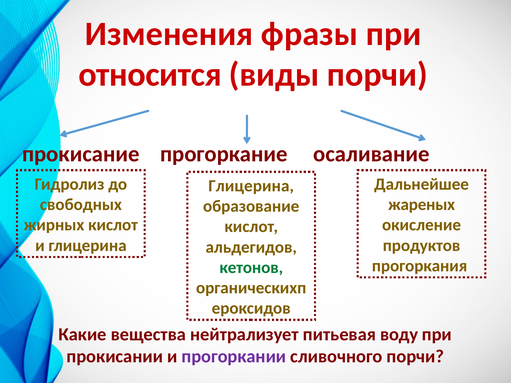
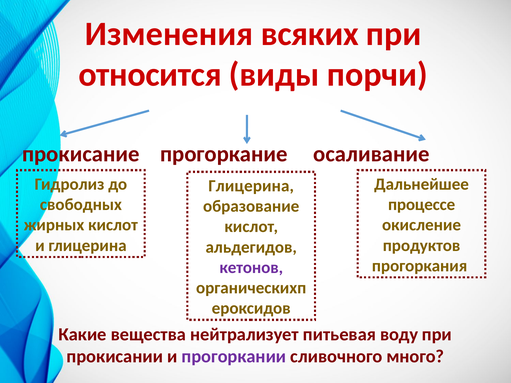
фразы: фразы -> всяких
жареных: жареных -> процессе
кетонов colour: green -> purple
сливочного порчи: порчи -> много
